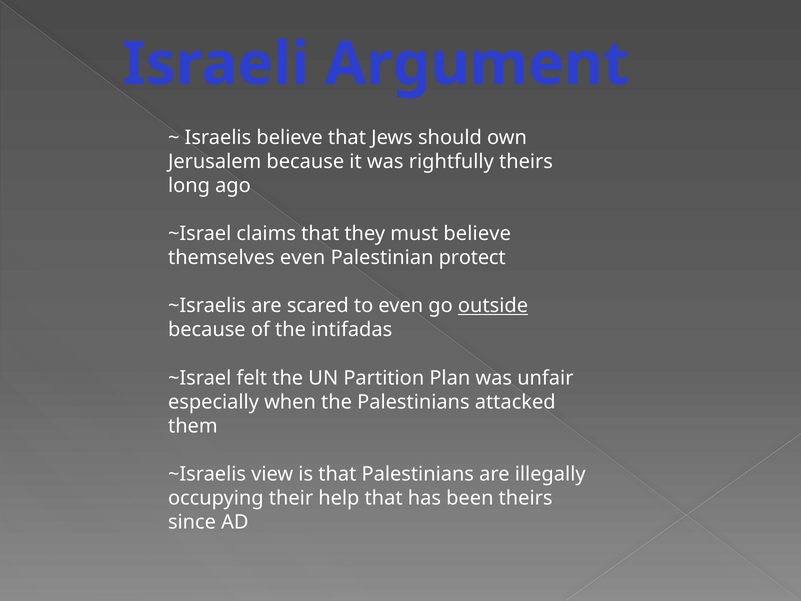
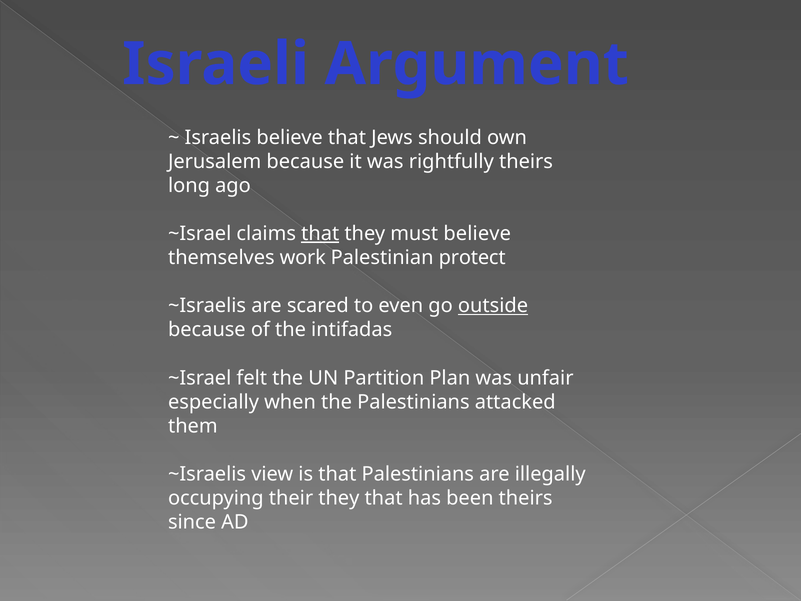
that at (320, 234) underline: none -> present
themselves even: even -> work
their help: help -> they
